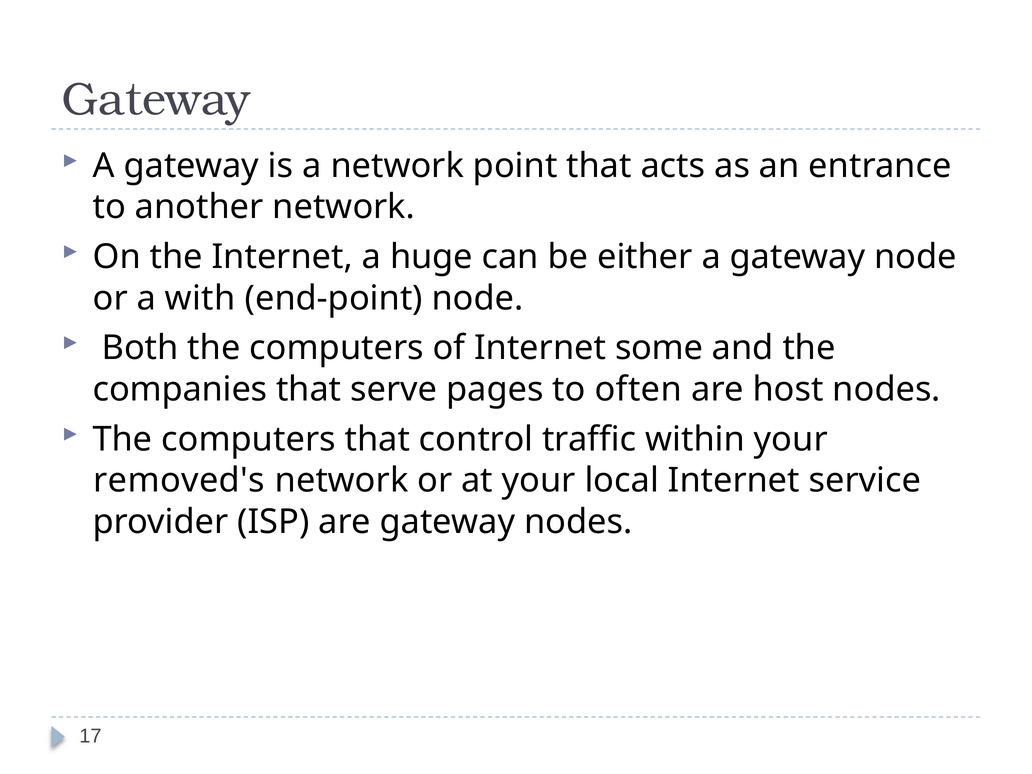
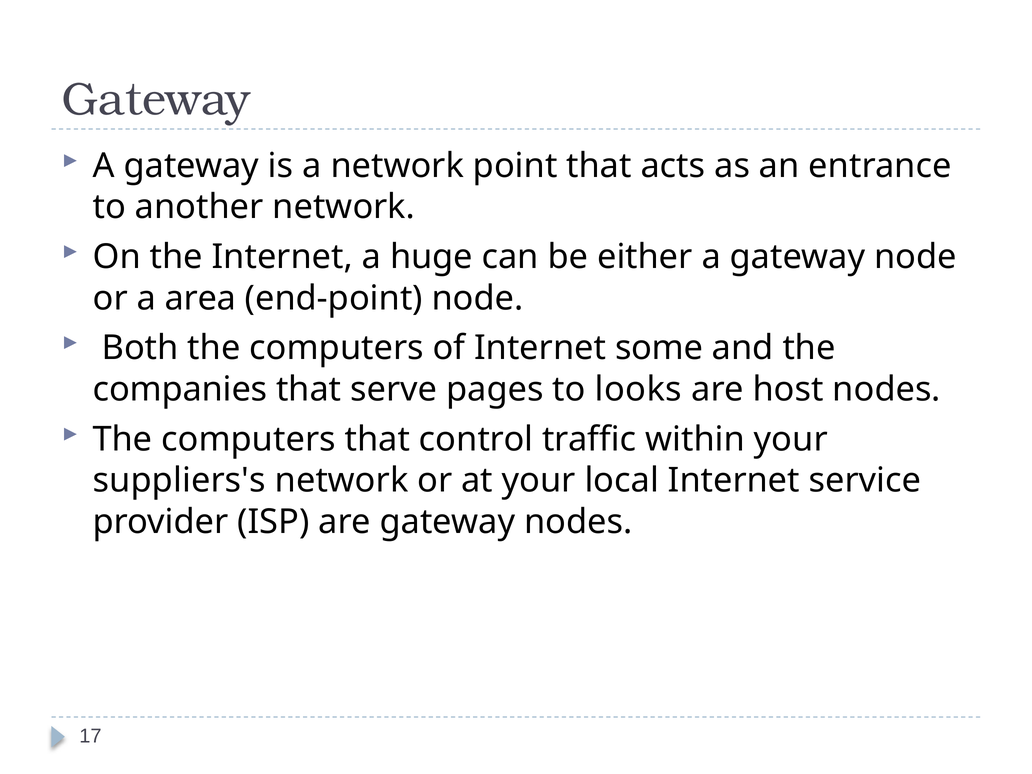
with: with -> area
often: often -> looks
removed's: removed's -> suppliers's
